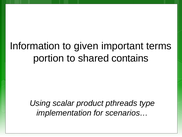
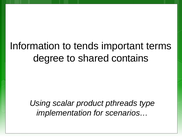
given: given -> tends
portion: portion -> degree
